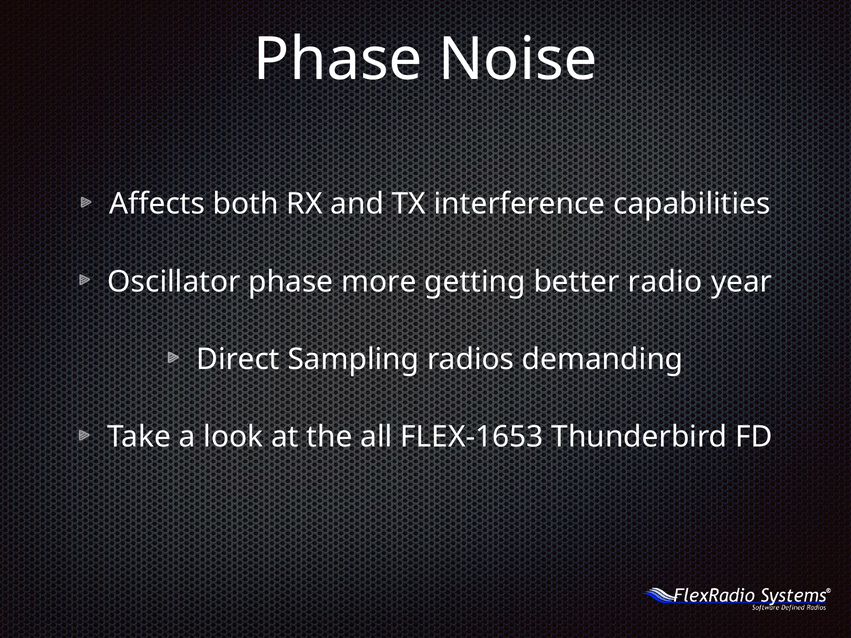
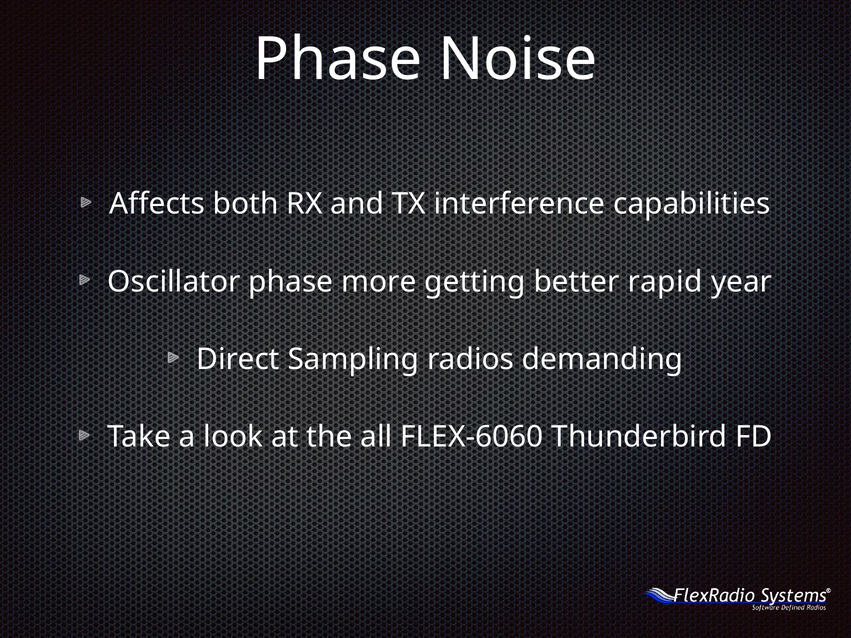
radio: radio -> rapid
FLEX-1653: FLEX-1653 -> FLEX-6060
